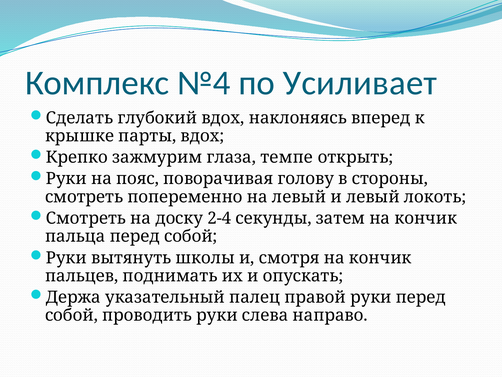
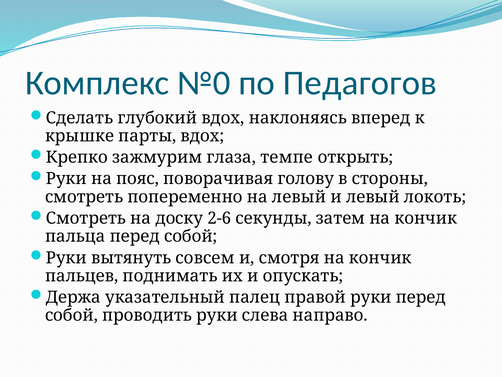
№4: №4 -> №0
Усиливает: Усиливает -> Педагогов
2-4: 2-4 -> 2-6
школы: школы -> совсем
